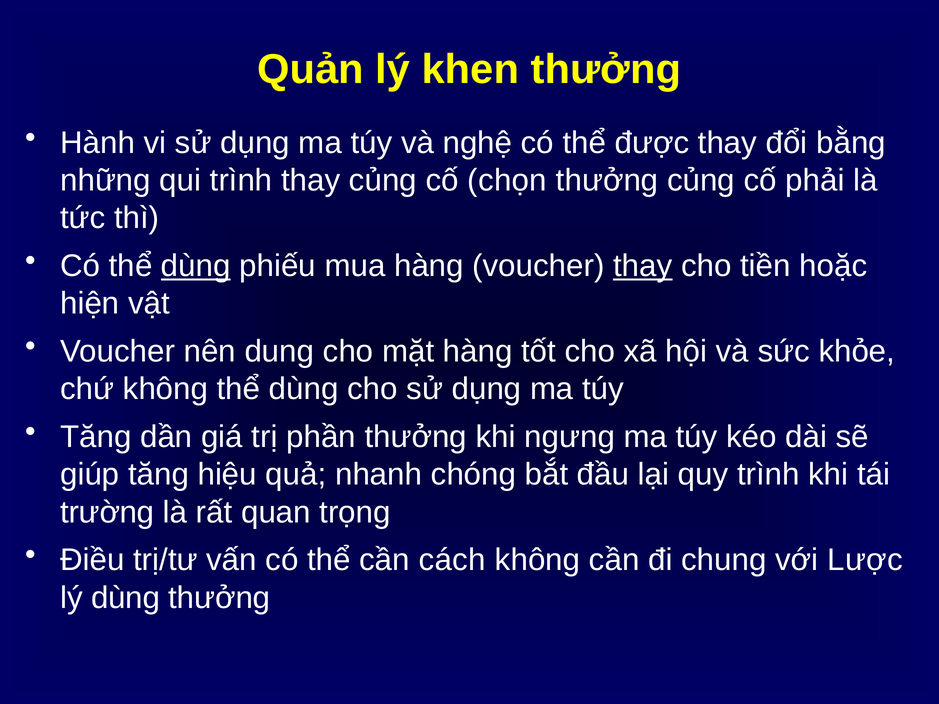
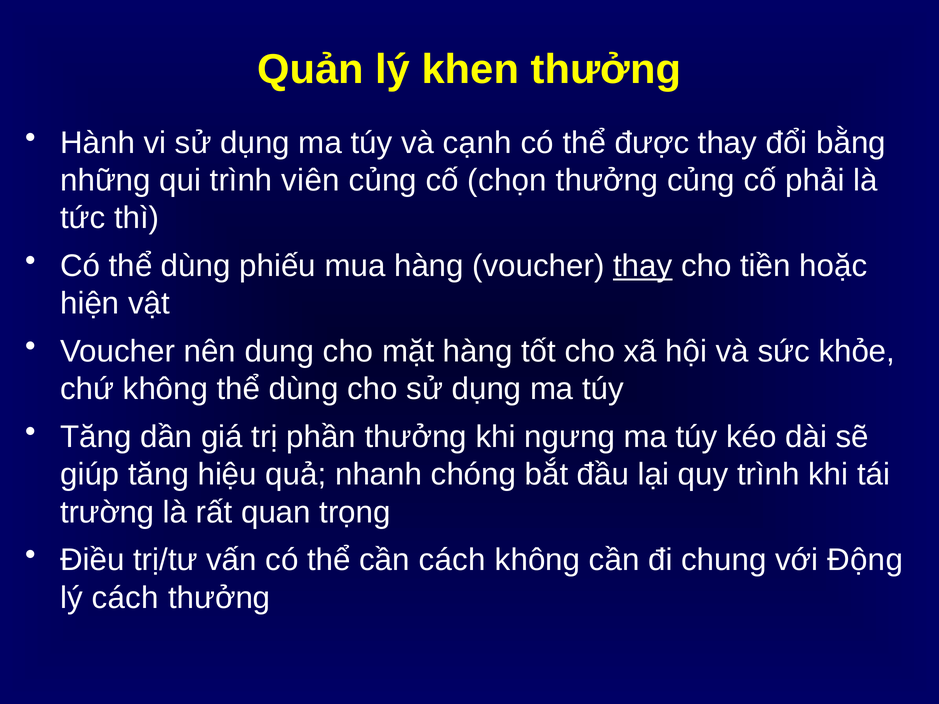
nghệ: nghệ -> cạnh
trình thay: thay -> viên
dùng at (196, 266) underline: present -> none
Lược: Lược -> Động
lý dùng: dùng -> cách
